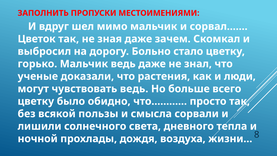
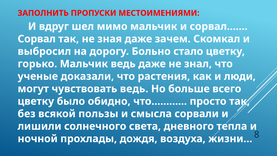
Цветок: Цветок -> Сорвал
